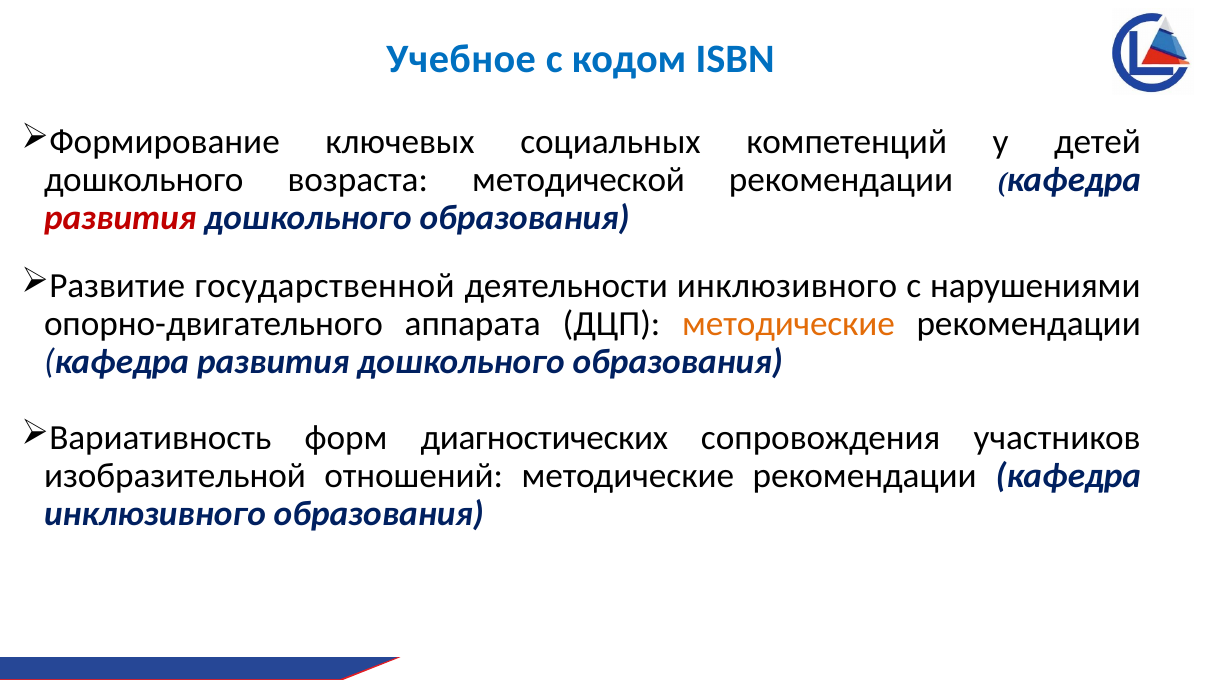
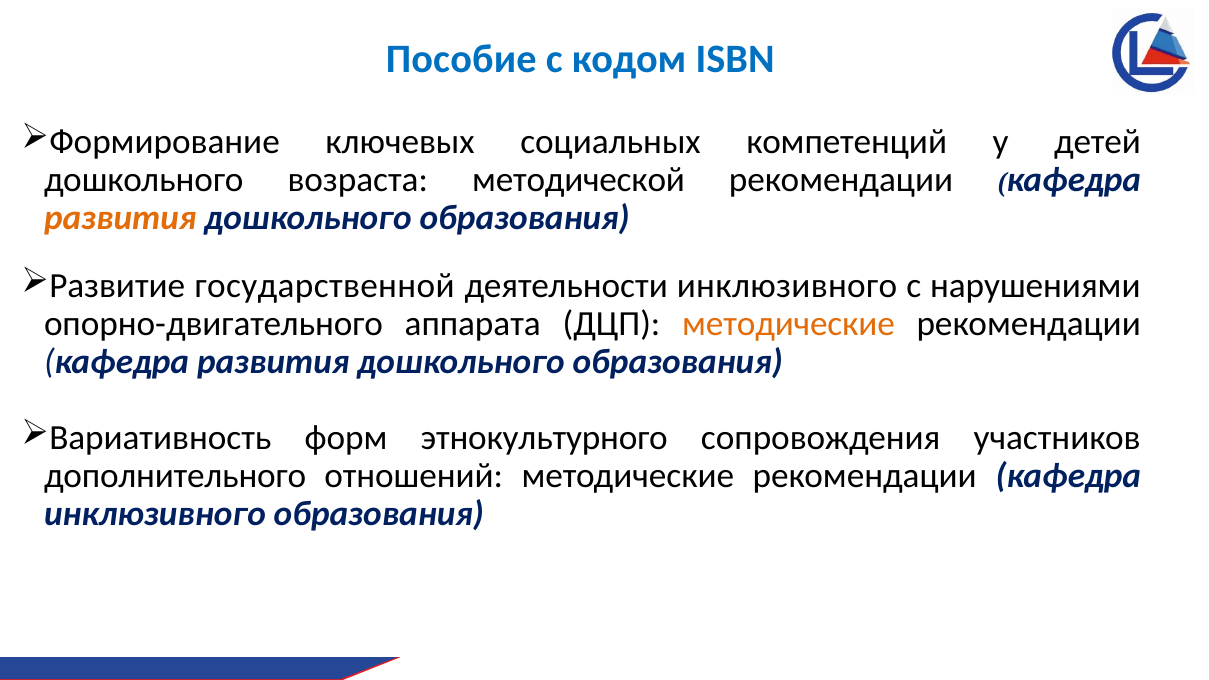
Учебное: Учебное -> Пособие
развития at (120, 218) colour: red -> orange
диагностических: диагностических -> этнокультурного
изобразительной: изобразительной -> дополнительного
